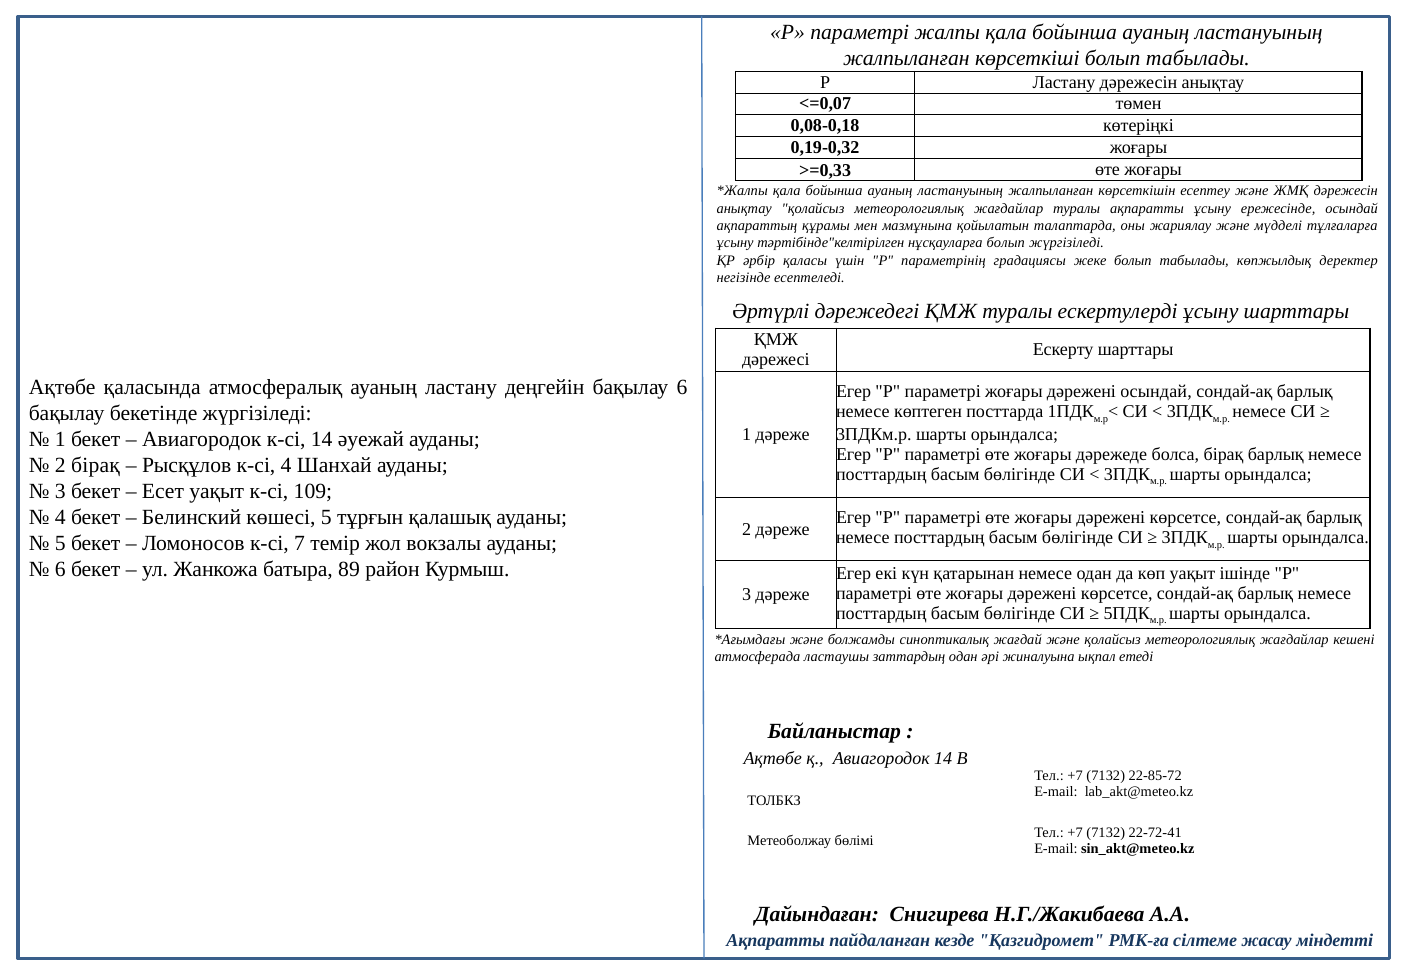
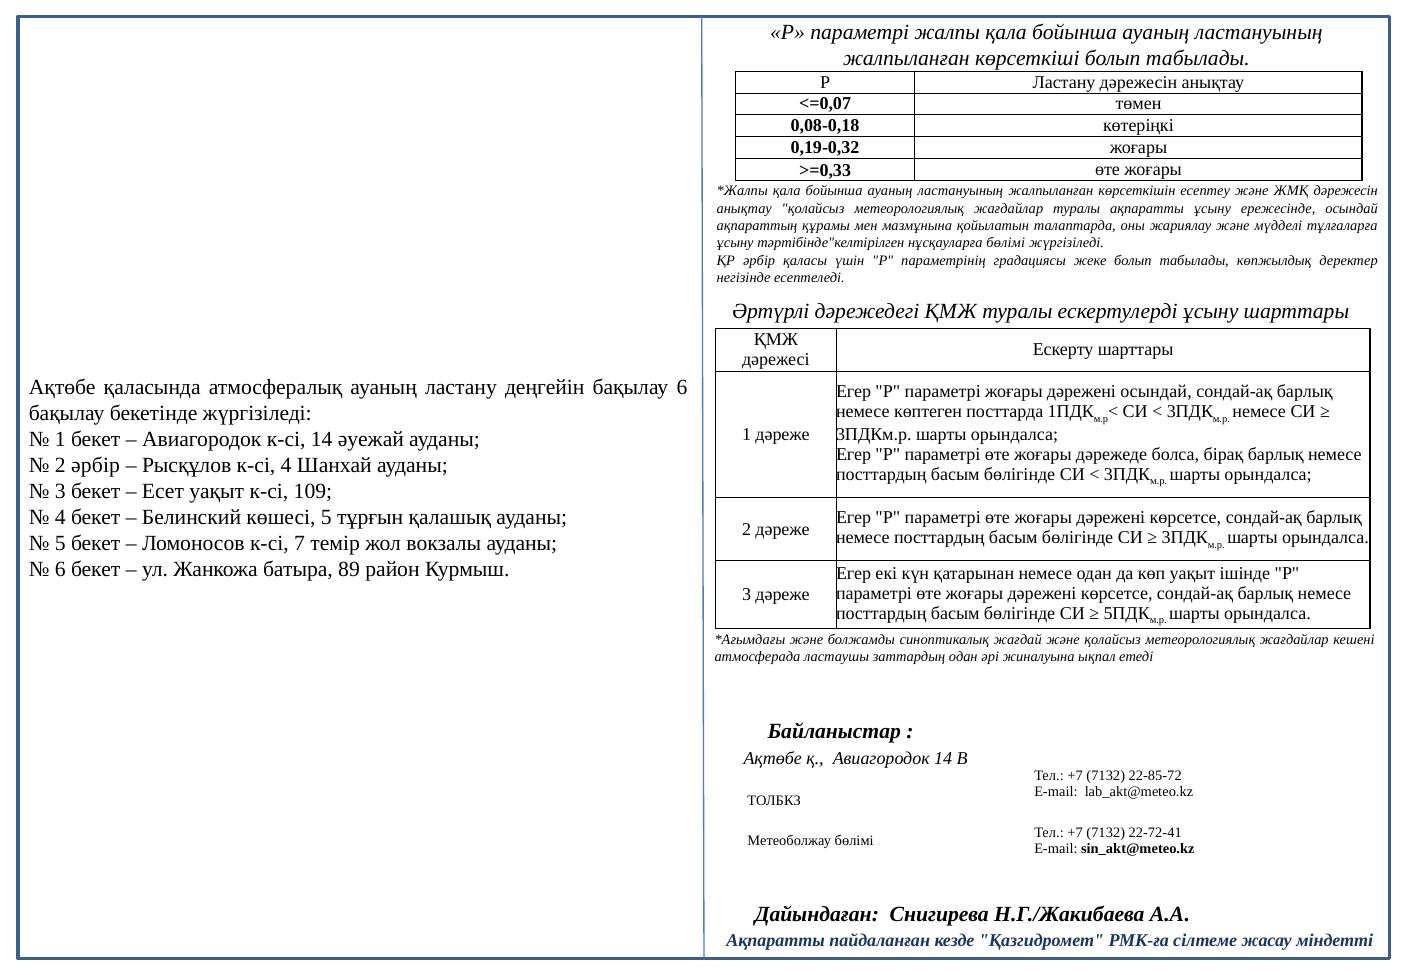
нұсқауларға болып: болып -> бөлімі
2 бірақ: бірақ -> әрбір
